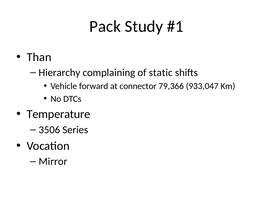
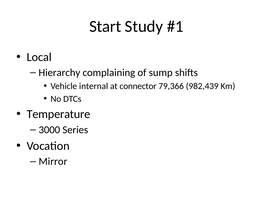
Pack: Pack -> Start
Than: Than -> Local
static: static -> sump
forward: forward -> internal
933,047: 933,047 -> 982,439
3506: 3506 -> 3000
